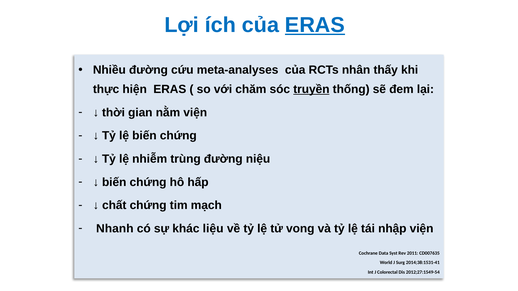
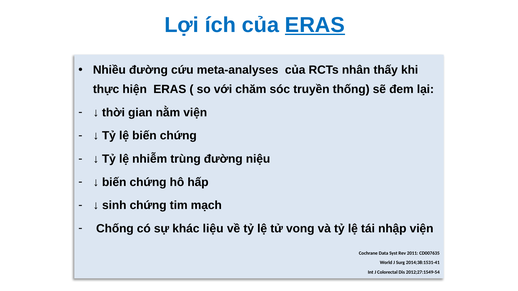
truyền underline: present -> none
chất: chất -> sinh
Nhanh: Nhanh -> Chống
